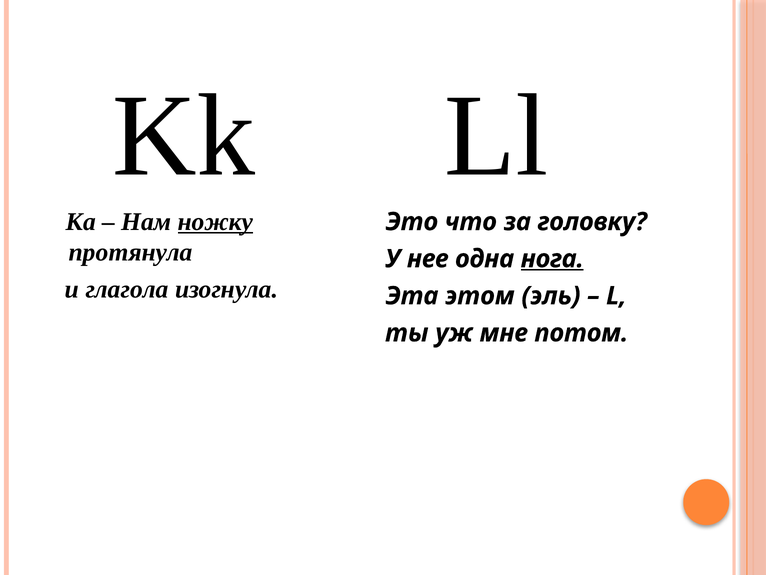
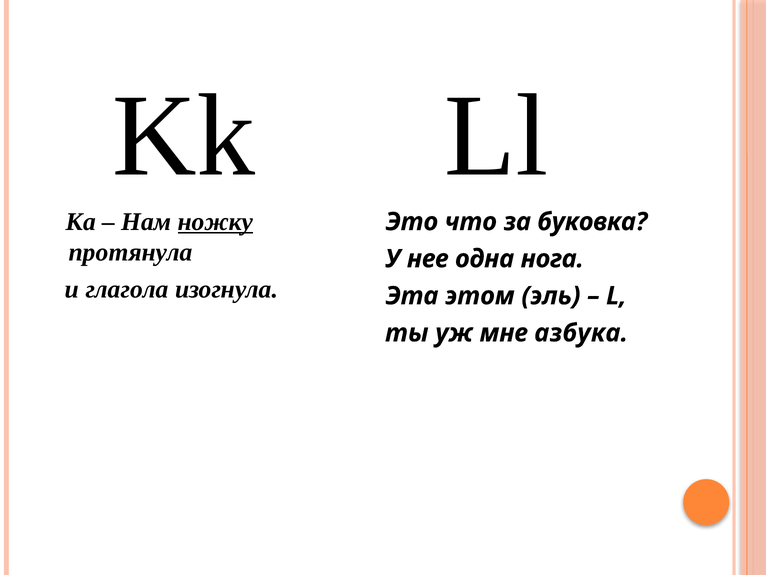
головку: головку -> буковка
нога underline: present -> none
потом: потом -> азбука
